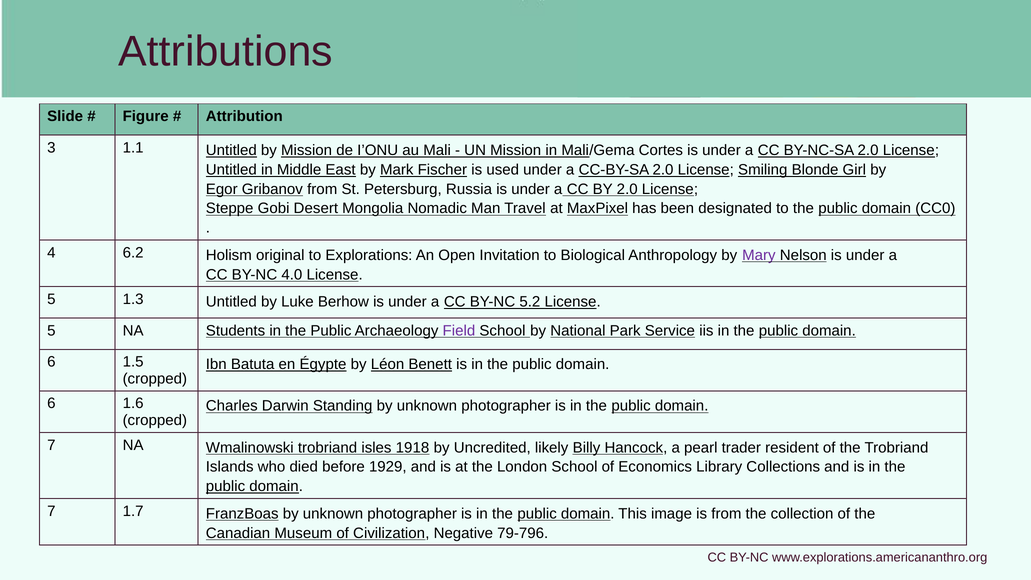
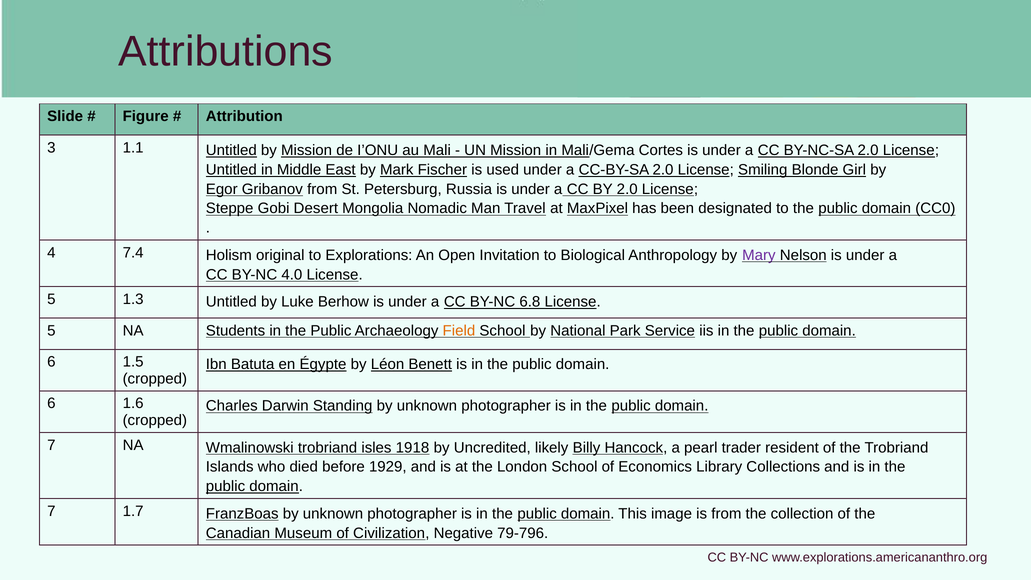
6.2: 6.2 -> 7.4
5.2: 5.2 -> 6.8
Field colour: purple -> orange
